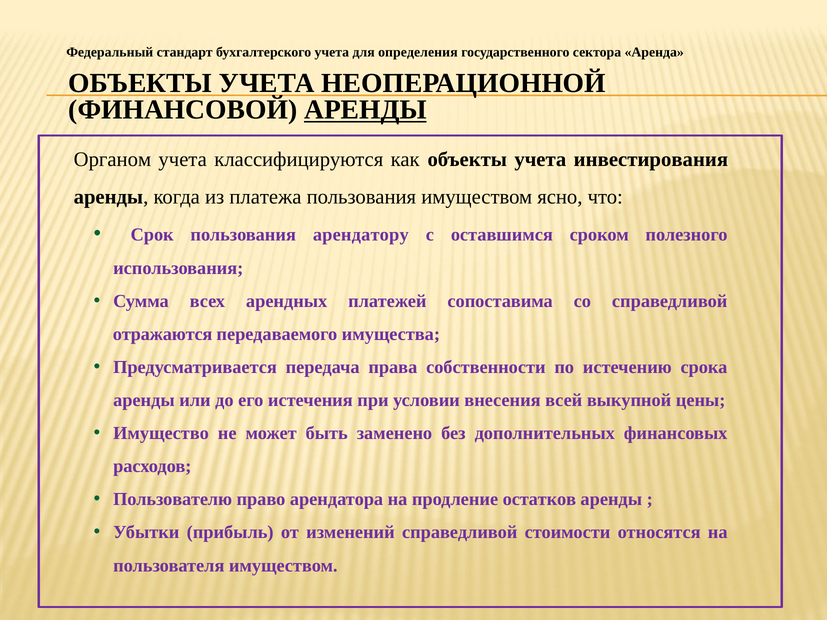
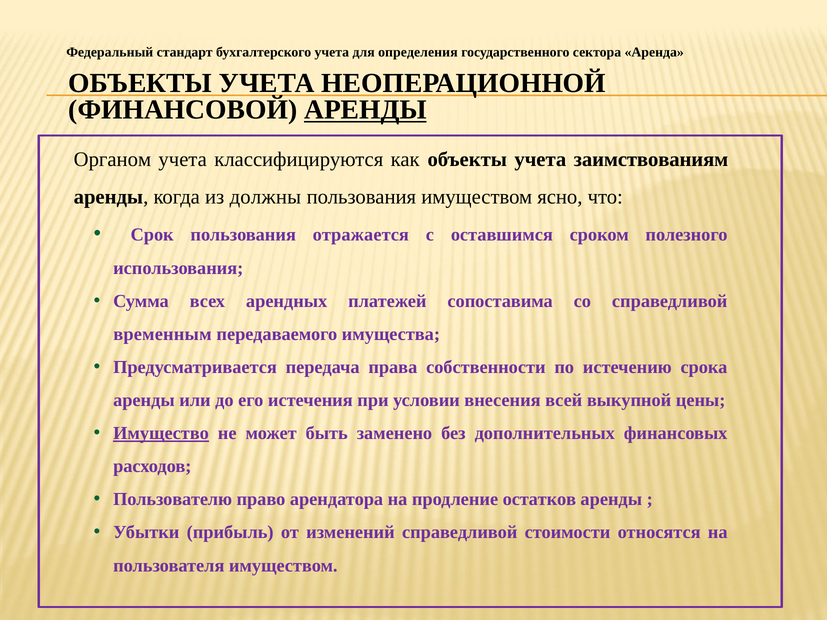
инвестирования: инвестирования -> заимствованиям
платежа: платежа -> должны
арендатору: арендатору -> отражается
отражаются: отражаются -> временным
Имущество underline: none -> present
